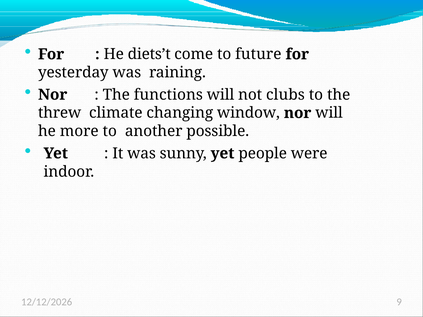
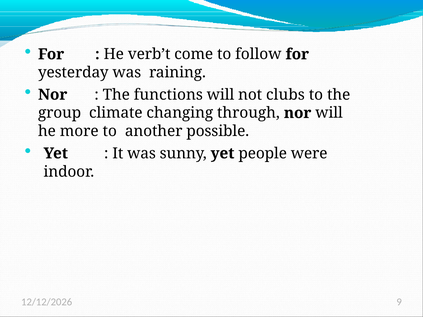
diets’t: diets’t -> verb’t
future: future -> follow
threw: threw -> group
window: window -> through
